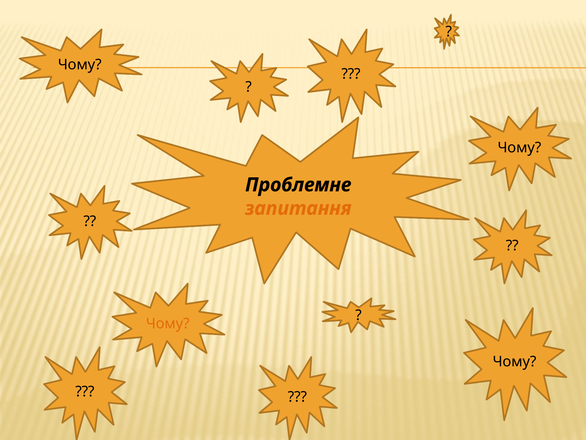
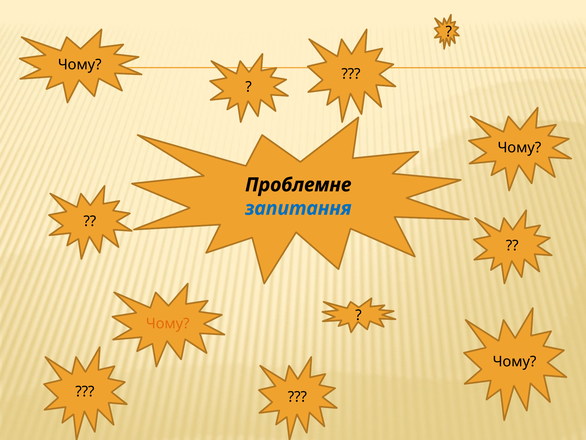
запитання colour: orange -> blue
